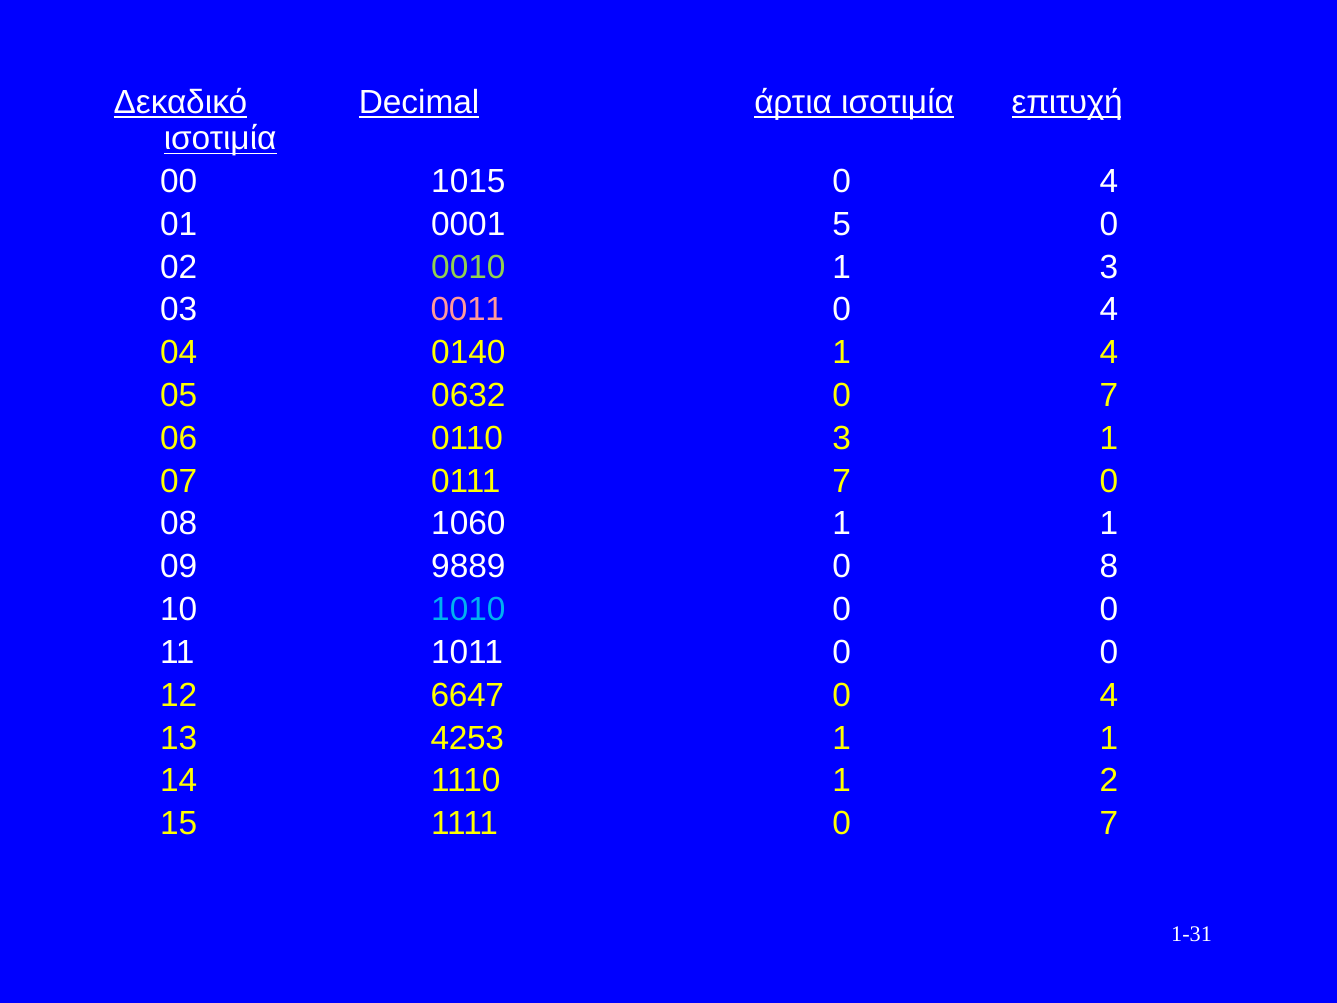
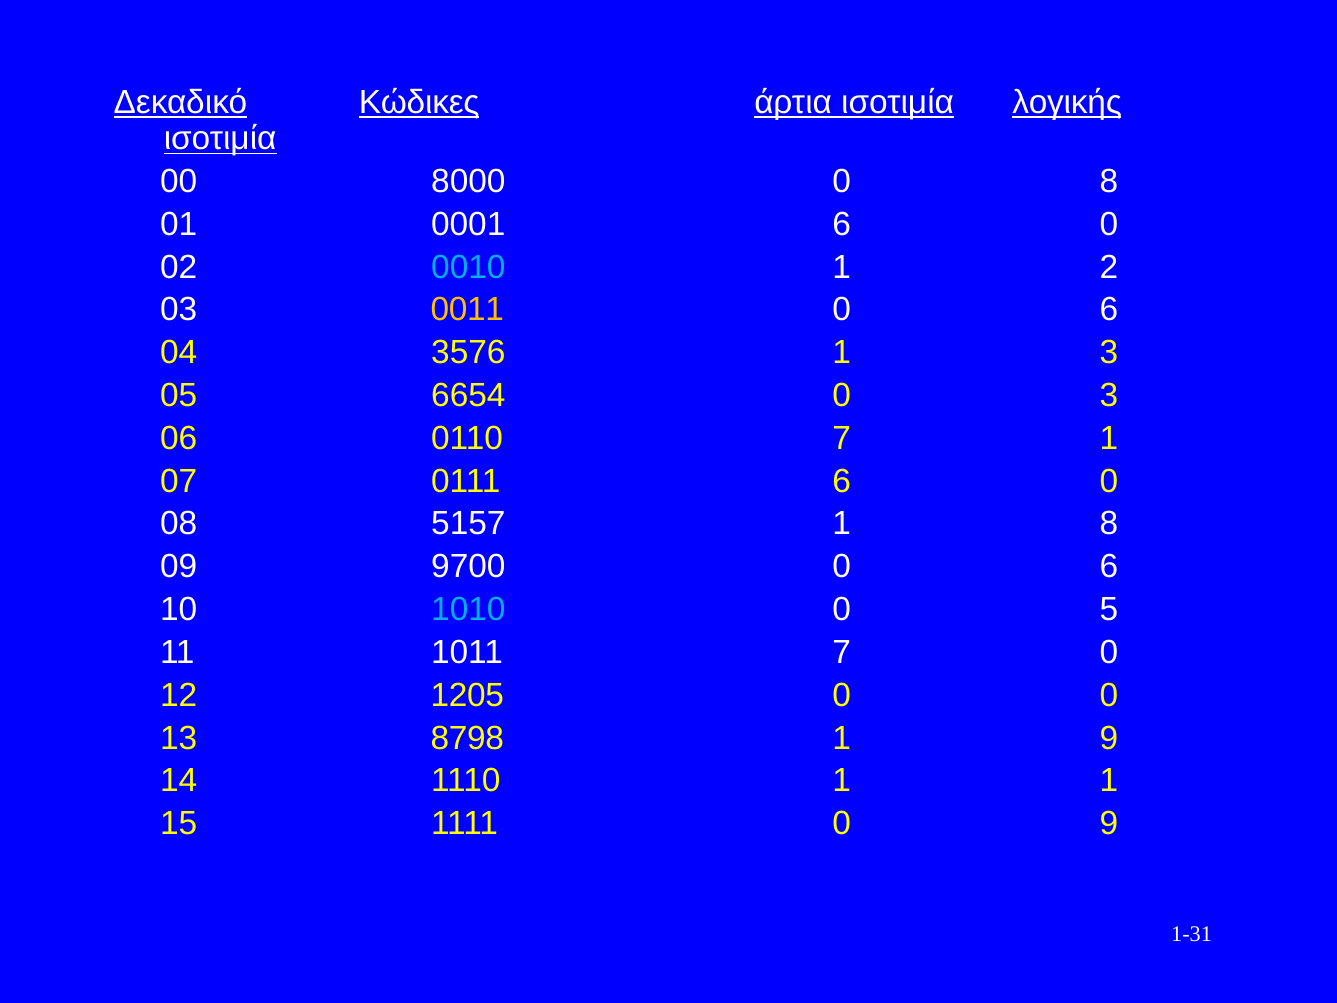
Decimal: Decimal -> Κώδικες
επιτυχή: επιτυχή -> λογικής
1015: 1015 -> 8000
4 at (1109, 181): 4 -> 8
0001 5: 5 -> 6
0010 colour: light green -> light blue
1 3: 3 -> 2
0011 colour: pink -> yellow
4 at (1109, 310): 4 -> 6
0140: 0140 -> 3576
1 4: 4 -> 3
0632: 0632 -> 6654
7 at (1109, 395): 7 -> 3
0110 3: 3 -> 7
0111 7: 7 -> 6
1060: 1060 -> 5157
1 at (1109, 524): 1 -> 8
9889: 9889 -> 9700
8 at (1109, 567): 8 -> 6
0 at (1109, 609): 0 -> 5
1011 0: 0 -> 7
6647: 6647 -> 1205
4 at (1109, 695): 4 -> 0
4253: 4253 -> 8798
1 at (1109, 738): 1 -> 9
1 2: 2 -> 1
1111 0 7: 7 -> 9
